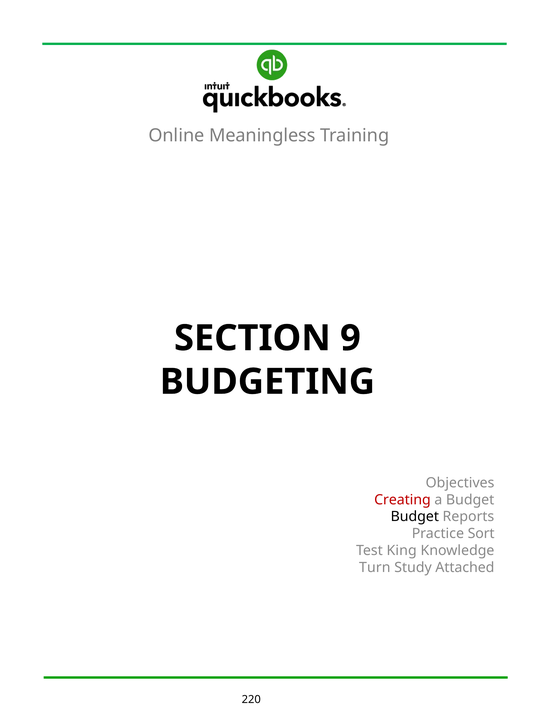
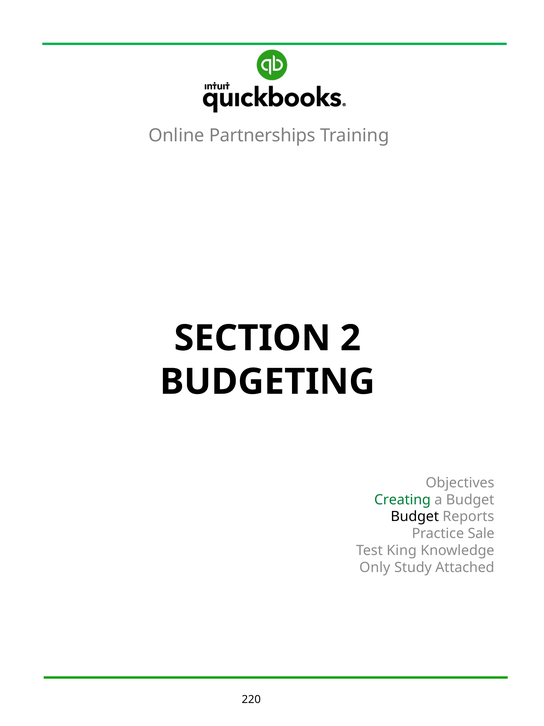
Meaningless: Meaningless -> Partnerships
9: 9 -> 2
Creating colour: red -> green
Sort: Sort -> Sale
Turn: Turn -> Only
